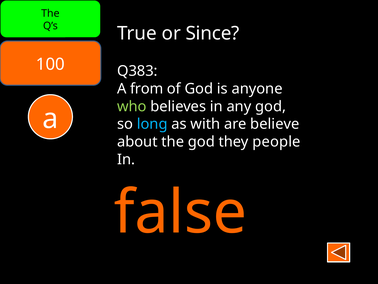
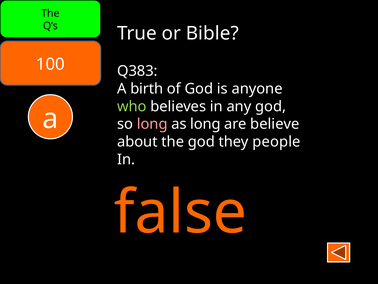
Since: Since -> Bible
from: from -> birth
long at (152, 124) colour: light blue -> pink
as with: with -> long
